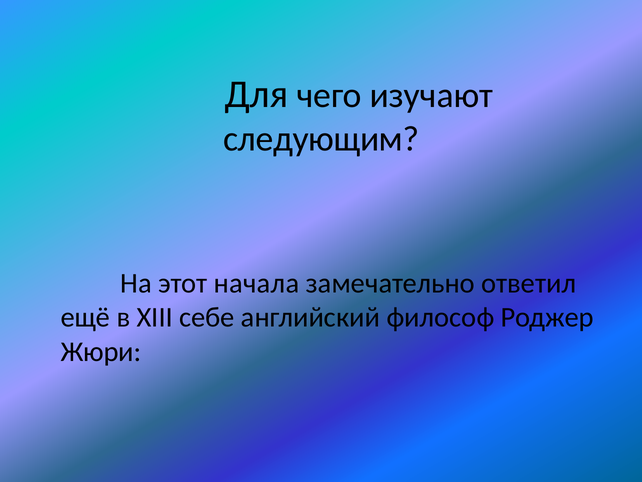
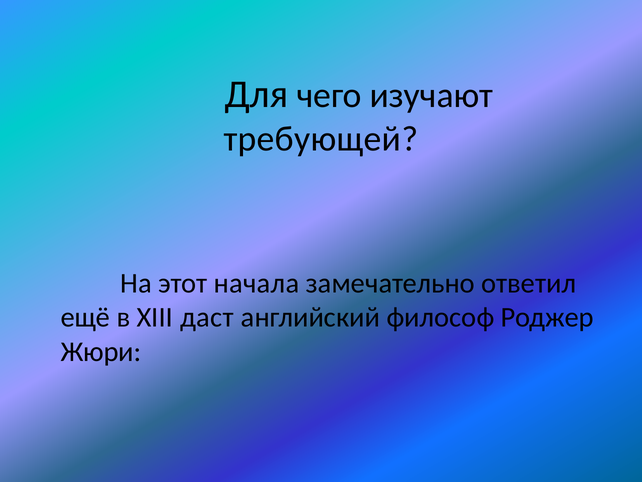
следующим: следующим -> требующей
себе: себе -> даст
